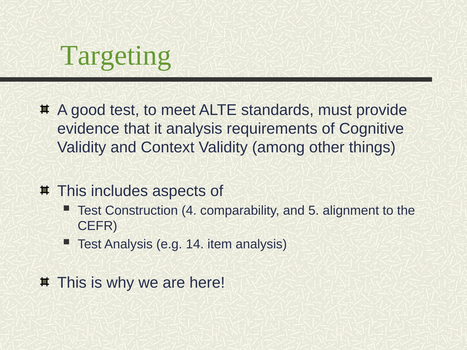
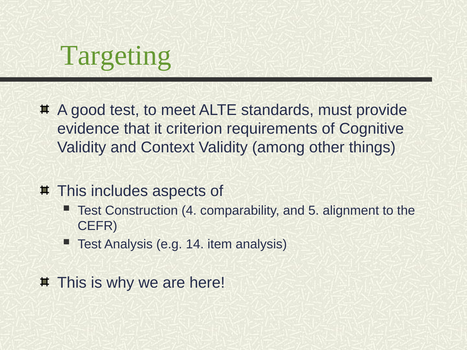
it analysis: analysis -> criterion
